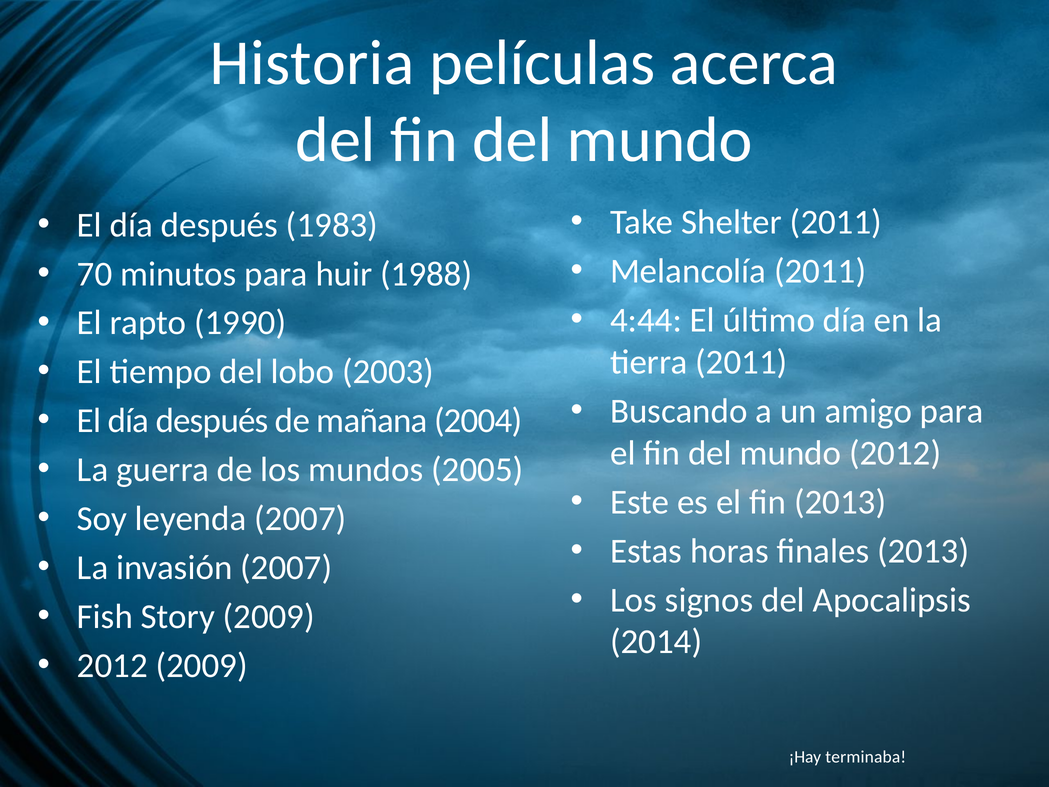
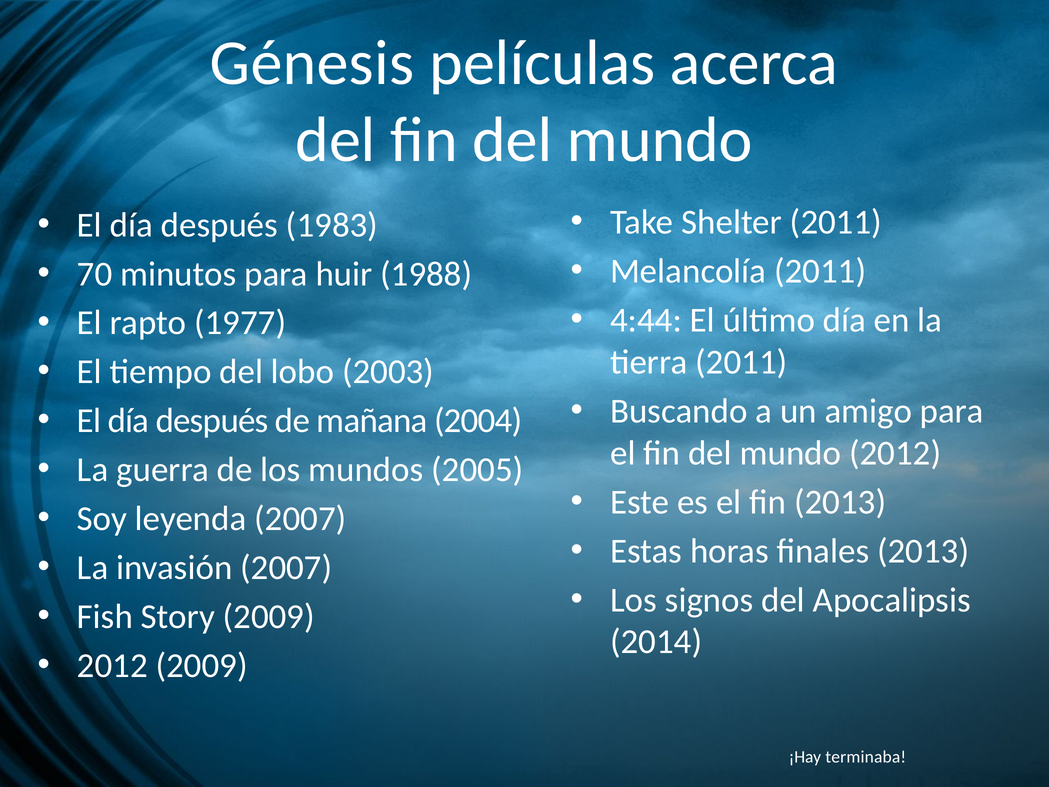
Historia: Historia -> Génesis
1990: 1990 -> 1977
